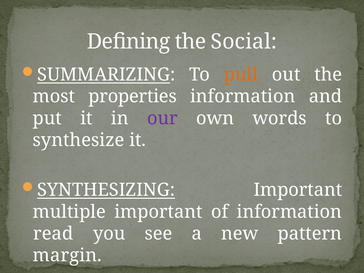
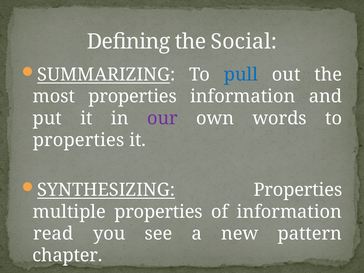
pull colour: orange -> blue
synthesize at (79, 140): synthesize -> properties
SYNTHESIZING Important: Important -> Properties
multiple important: important -> properties
margin: margin -> chapter
